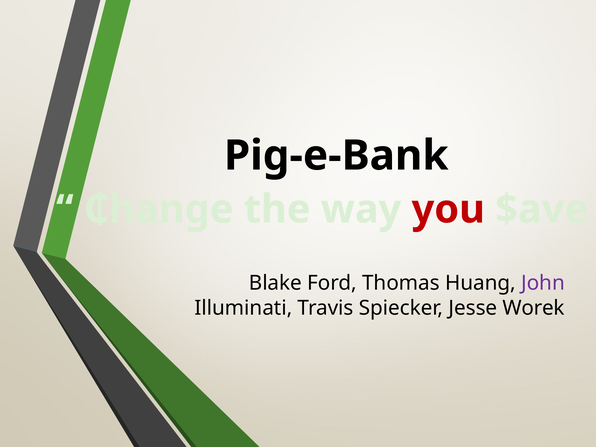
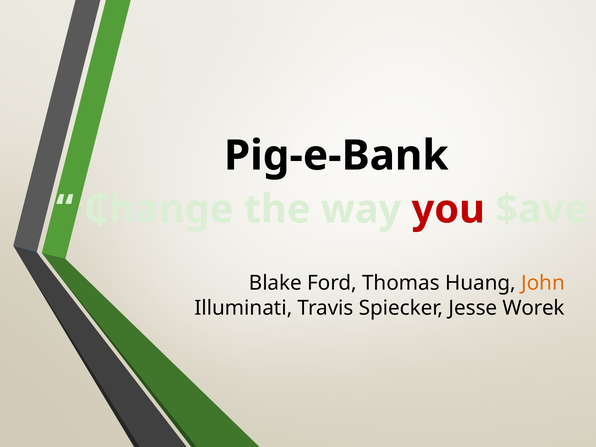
John colour: purple -> orange
